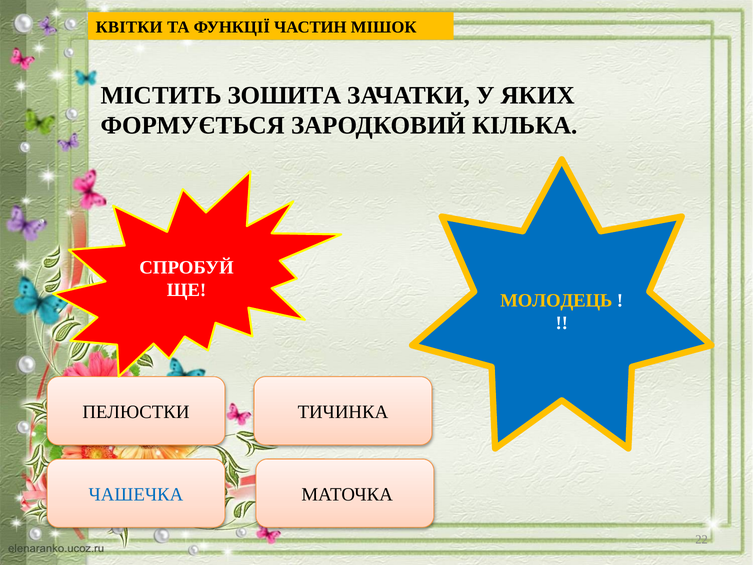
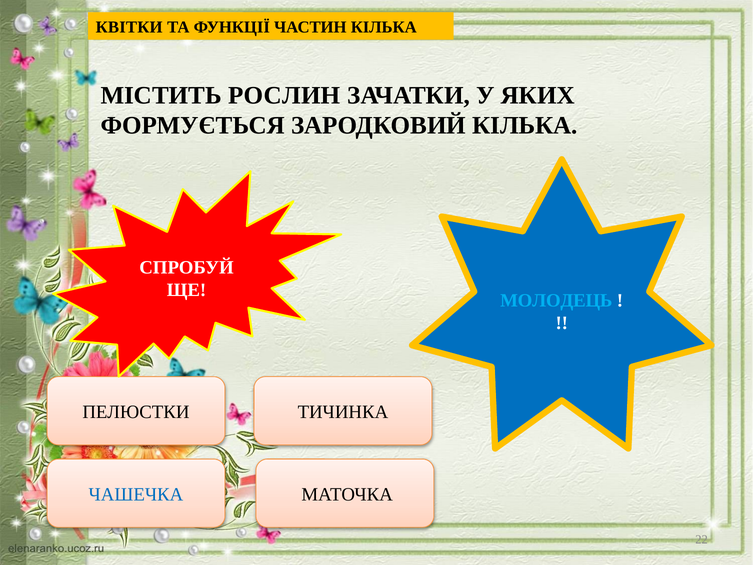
ЧАСТИН МІШОК: МІШОК -> КІЛЬКА
ЗОШИТА: ЗОШИТА -> РОСЛИН
МОЛОДЕЦЬ colour: yellow -> light blue
